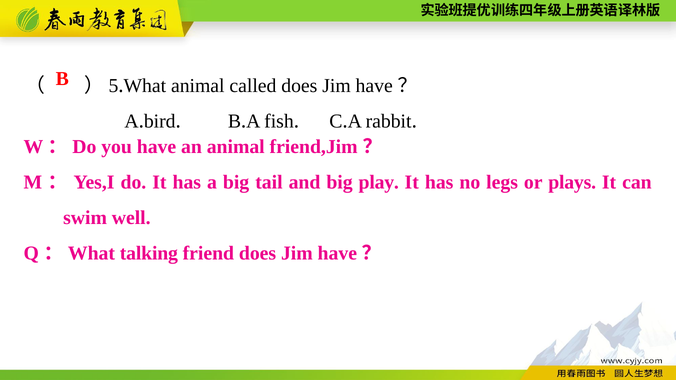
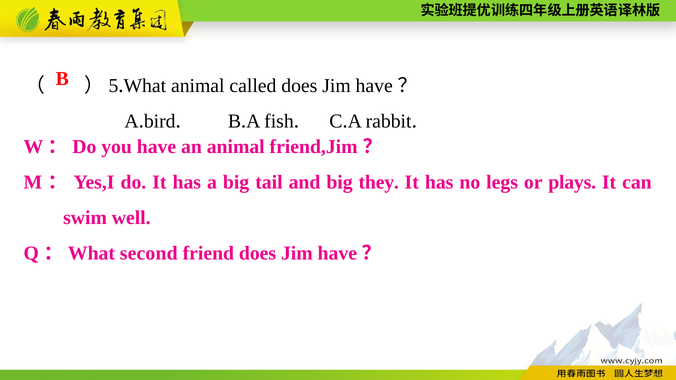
play: play -> they
talking: talking -> second
